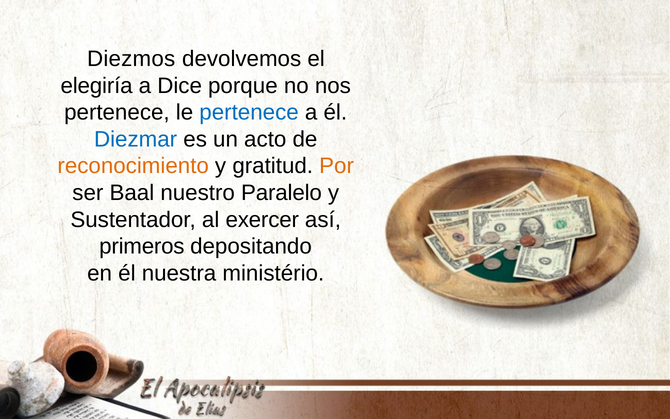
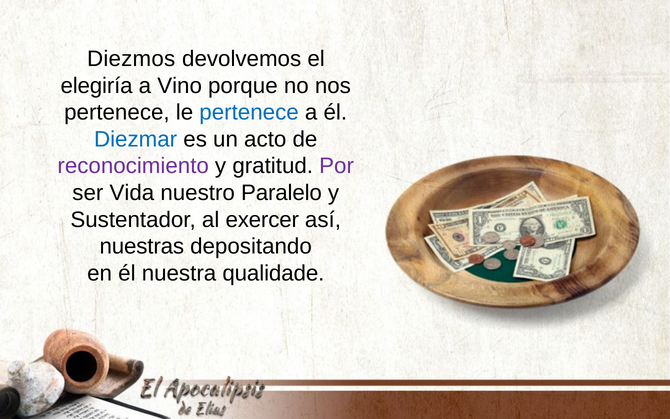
Dice: Dice -> Vino
reconocimiento colour: orange -> purple
Por colour: orange -> purple
Baal: Baal -> Vida
primeros: primeros -> nuestras
ministério: ministério -> qualidade
